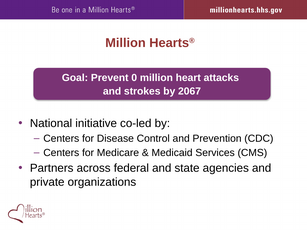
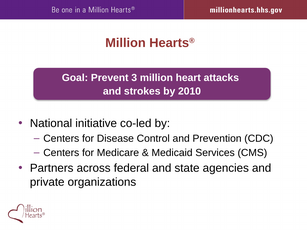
0: 0 -> 3
2067: 2067 -> 2010
